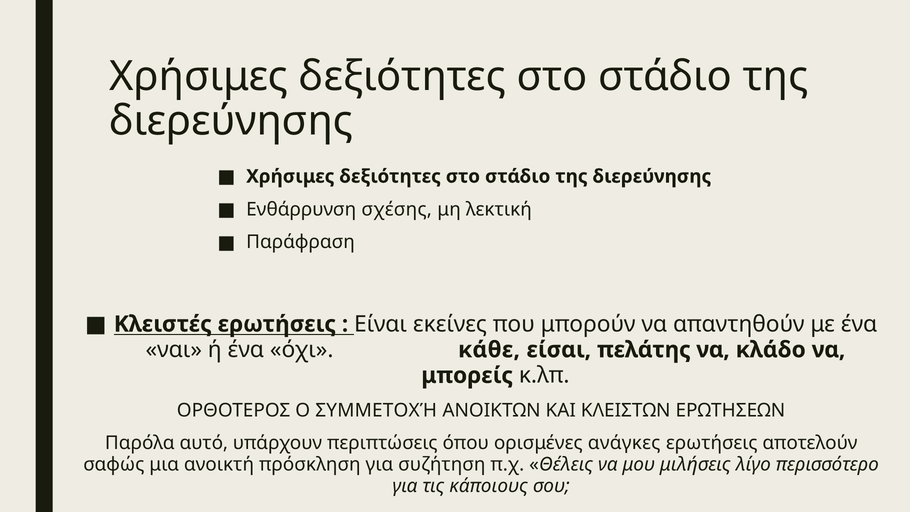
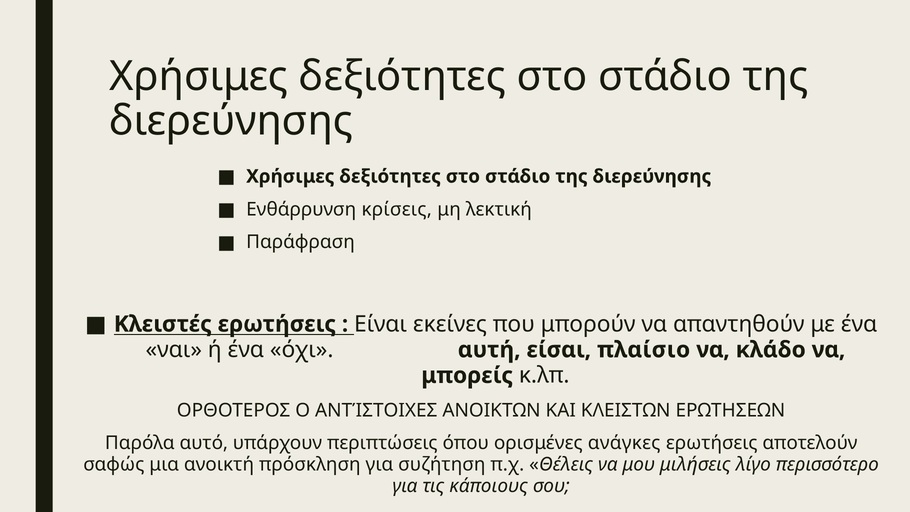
σχέσης: σχέσης -> κρίσεις
κάθε: κάθε -> αυτή
πελάτης: πελάτης -> πλαίσιο
ΣΥΜΜΕΤΟΧΉ: ΣΥΜΜΕΤΟΧΉ -> ΑΝΤΊΣΤΟΙΧΕΣ
